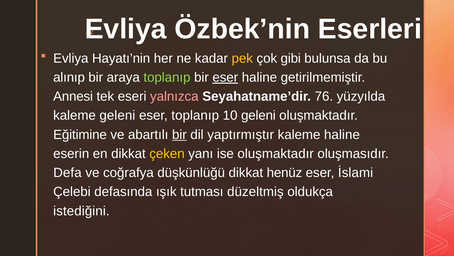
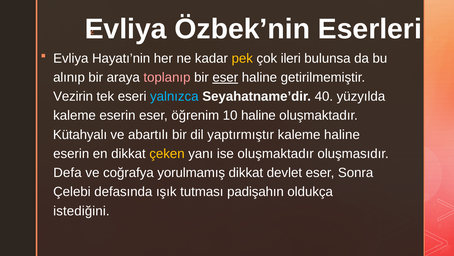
gibi: gibi -> ileri
toplanıp at (167, 77) colour: light green -> pink
Annesi: Annesi -> Vezirin
yalnızca colour: pink -> light blue
76: 76 -> 40
kaleme geleni: geleni -> eserin
eser toplanıp: toplanıp -> öğrenim
10 geleni: geleni -> haline
Eğitimine: Eğitimine -> Kütahyalı
bir at (179, 134) underline: present -> none
düşkünlüğü: düşkünlüğü -> yorulmamış
henüz: henüz -> devlet
İslami: İslami -> Sonra
düzeltmiş: düzeltmiş -> padişahın
